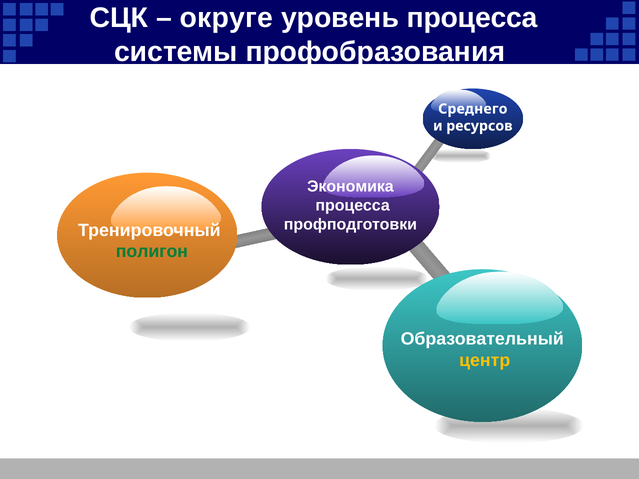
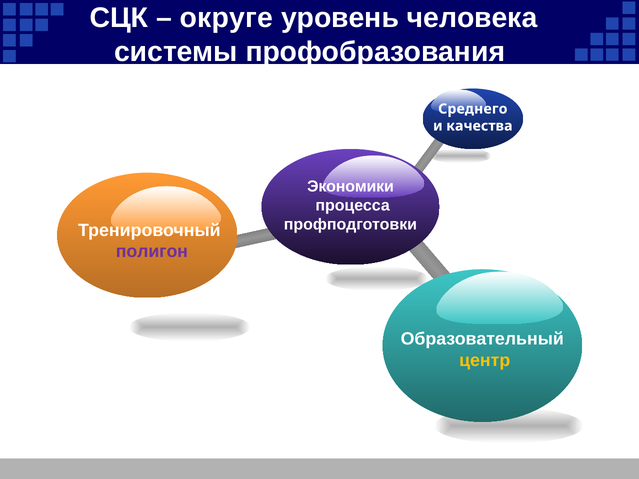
уровень процесса: процесса -> человека
ресурсов: ресурсов -> качества
Экономика: Экономика -> Экономики
полигон colour: green -> purple
